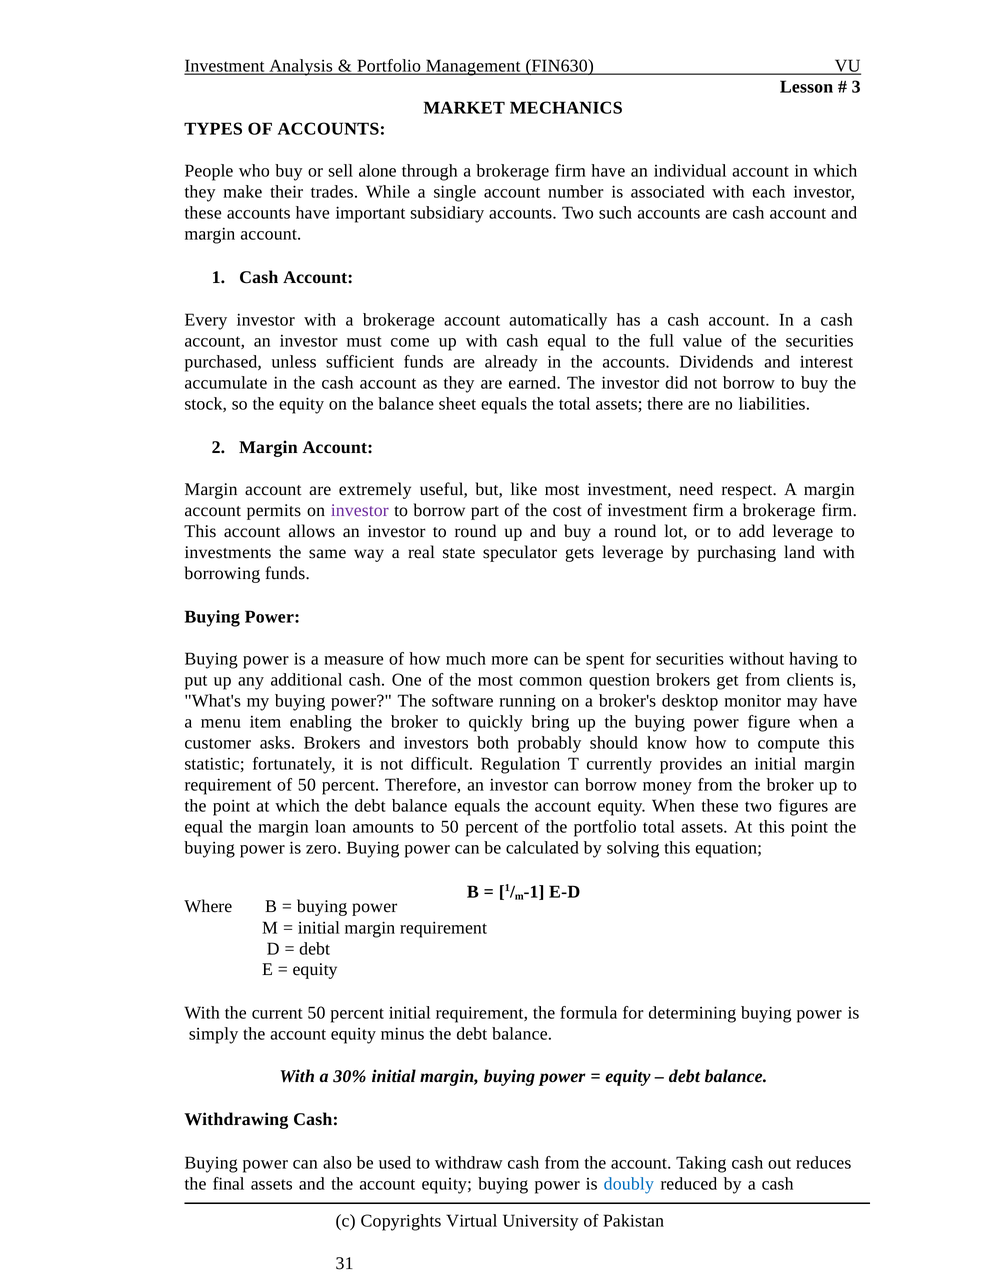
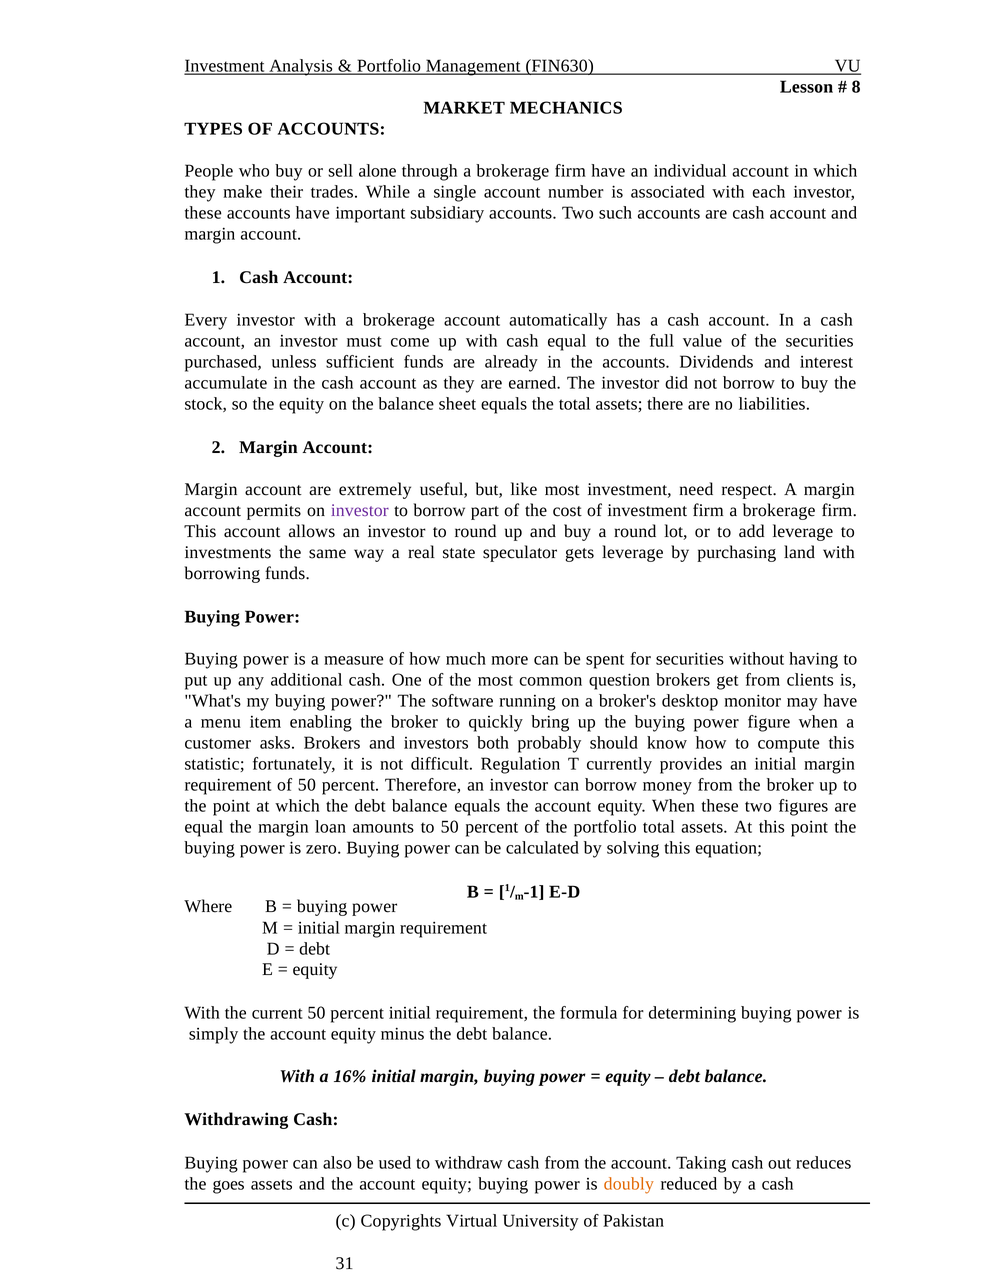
3: 3 -> 8
30%: 30% -> 16%
final: final -> goes
doubly colour: blue -> orange
